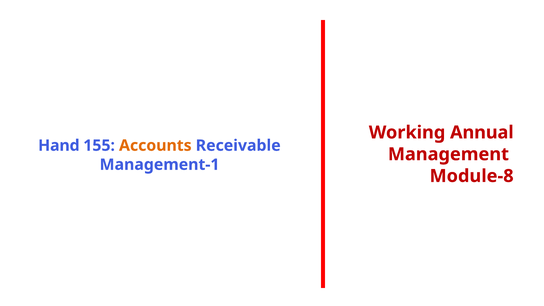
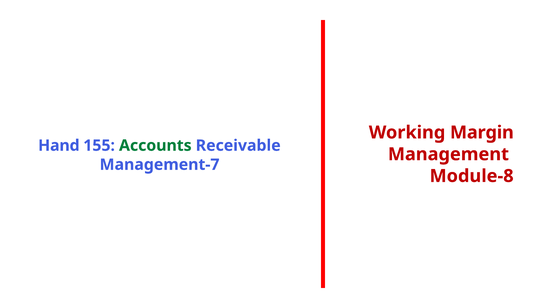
Annual: Annual -> Margin
Accounts colour: orange -> green
Management-1: Management-1 -> Management-7
